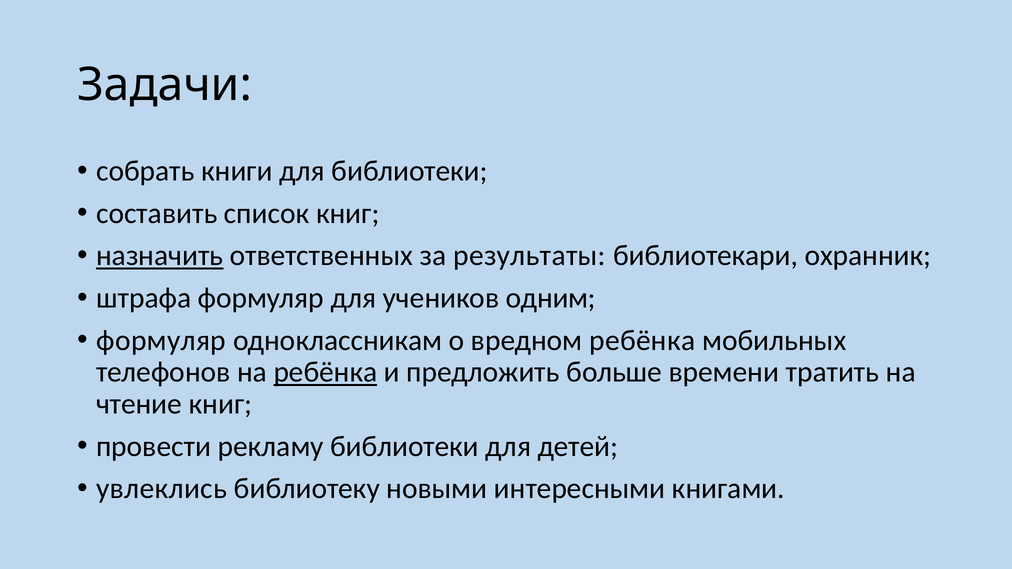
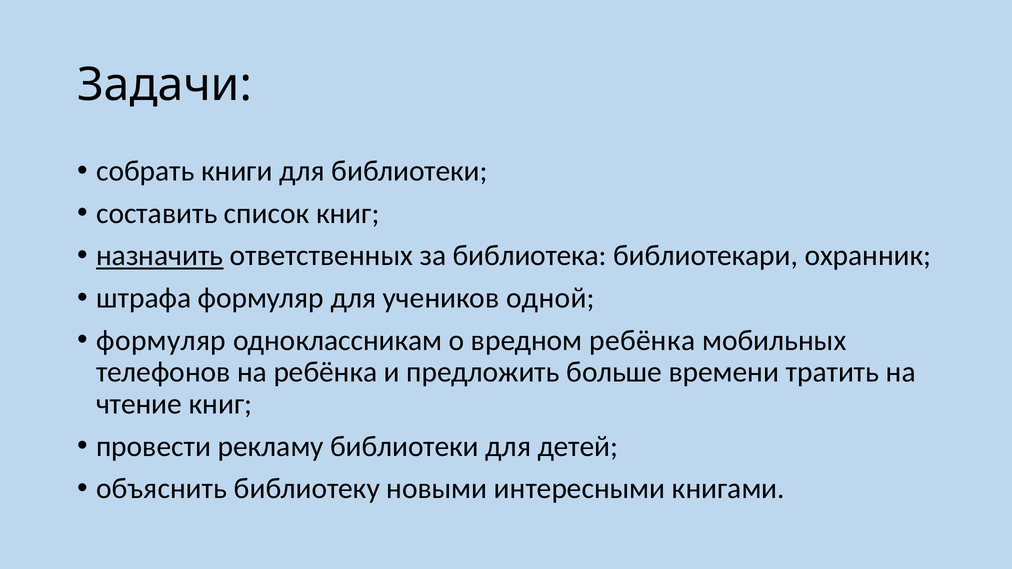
результаты: результаты -> библиотека
одним: одним -> одной
ребёнка at (325, 372) underline: present -> none
увлеклись: увлеклись -> объяснить
